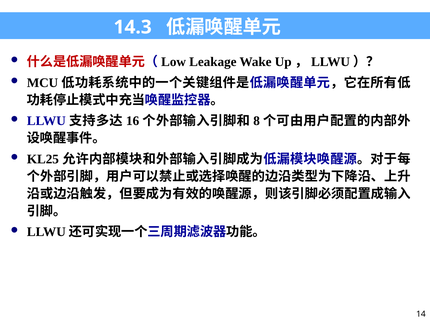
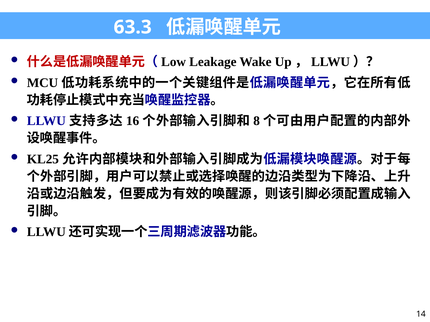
14.3: 14.3 -> 63.3
